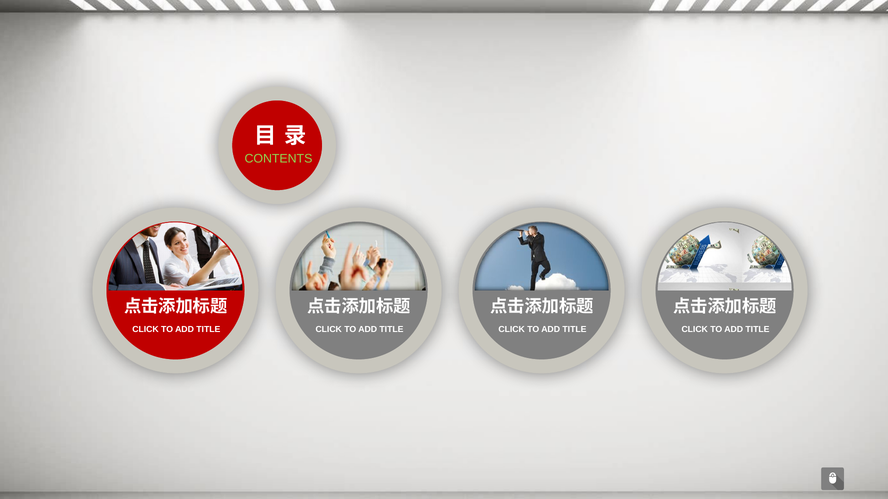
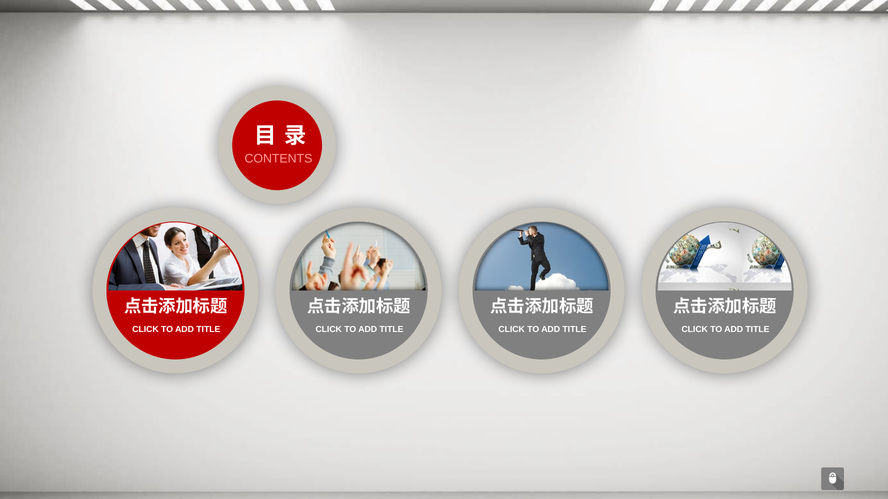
CONTENTS colour: light green -> pink
